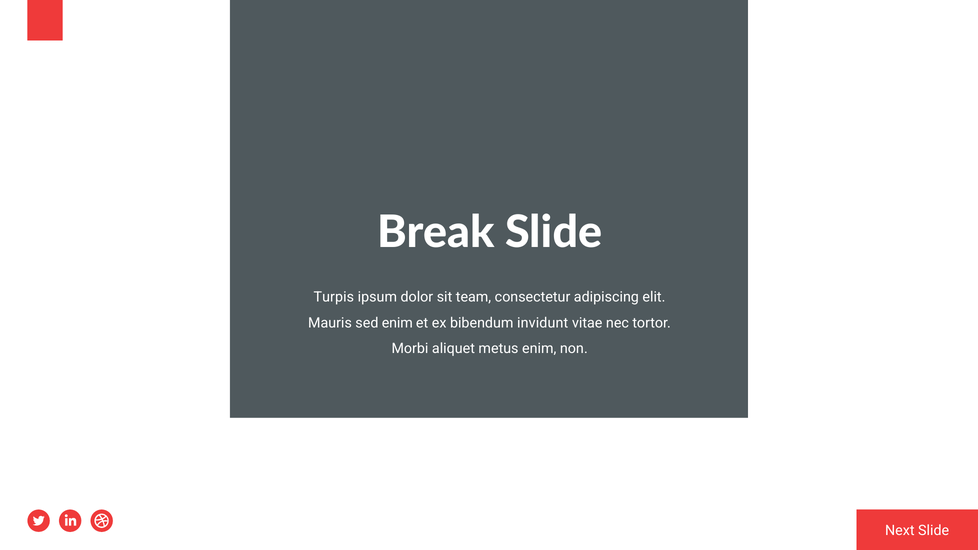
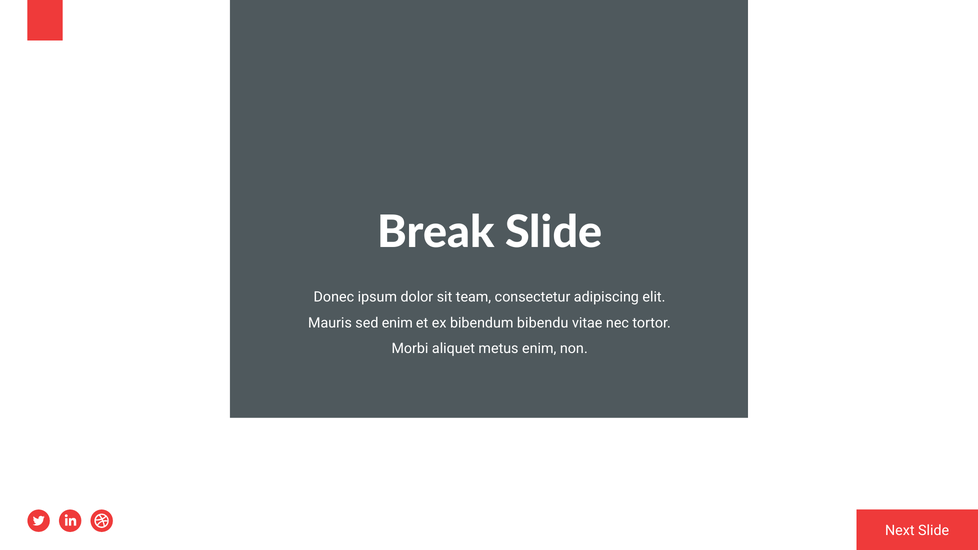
Turpis: Turpis -> Donec
invidunt: invidunt -> bibendu
